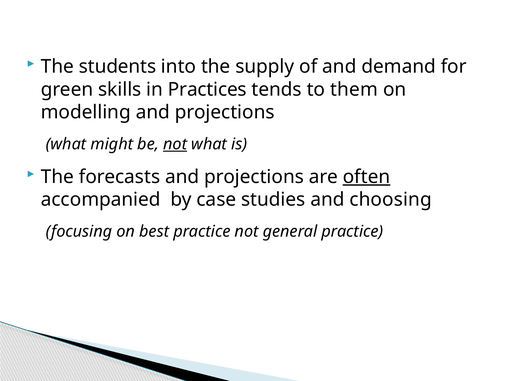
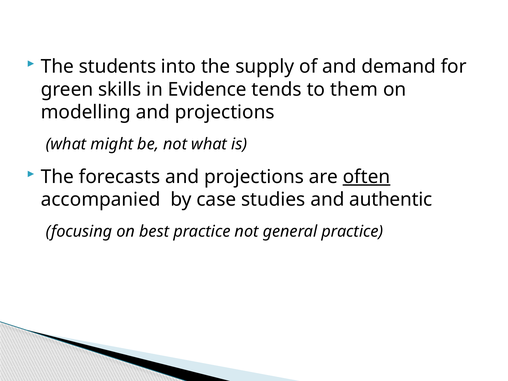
Practices: Practices -> Evidence
not at (175, 144) underline: present -> none
choosing: choosing -> authentic
